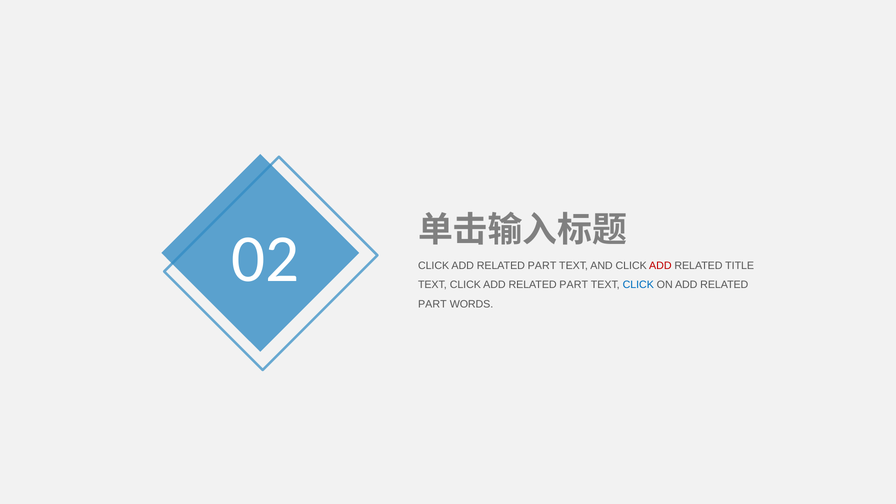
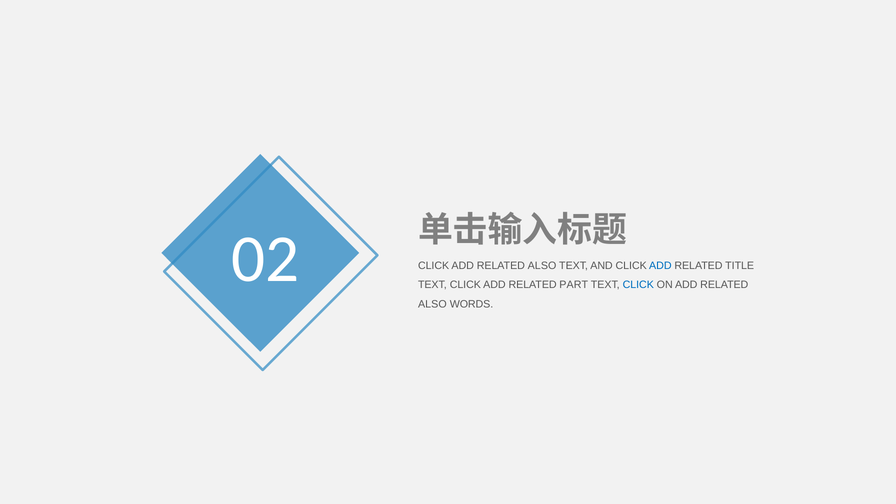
PART at (542, 266): PART -> ALSO
ADD at (660, 266) colour: red -> blue
PART at (432, 304): PART -> ALSO
